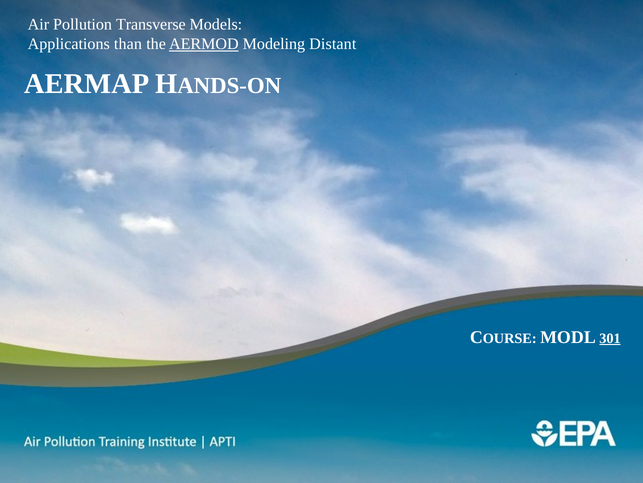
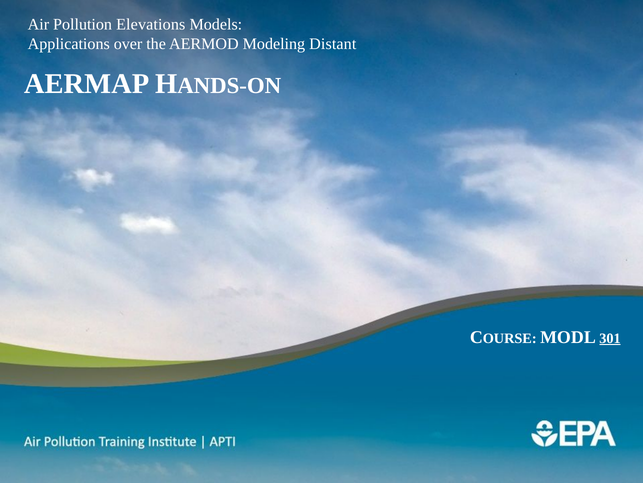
Transverse: Transverse -> Elevations
than: than -> over
AERMOD underline: present -> none
